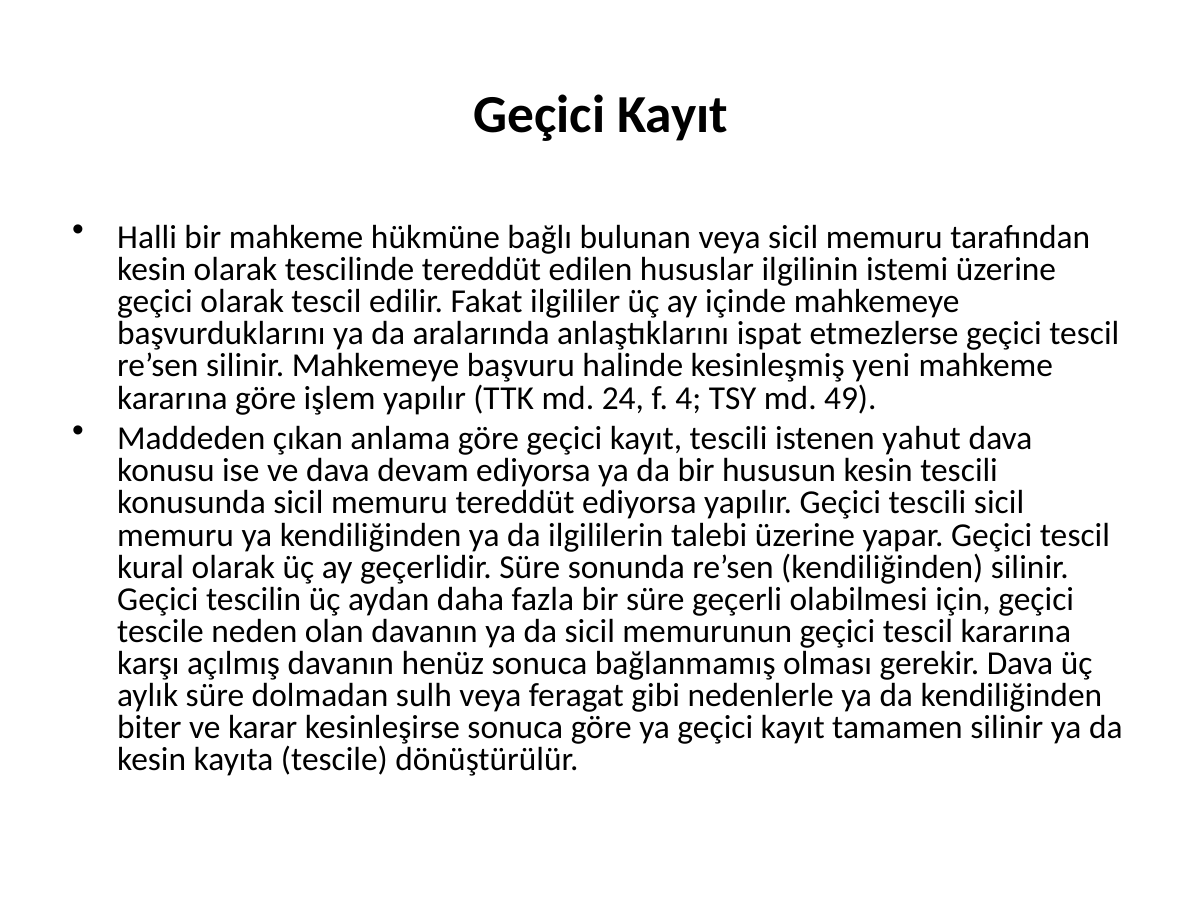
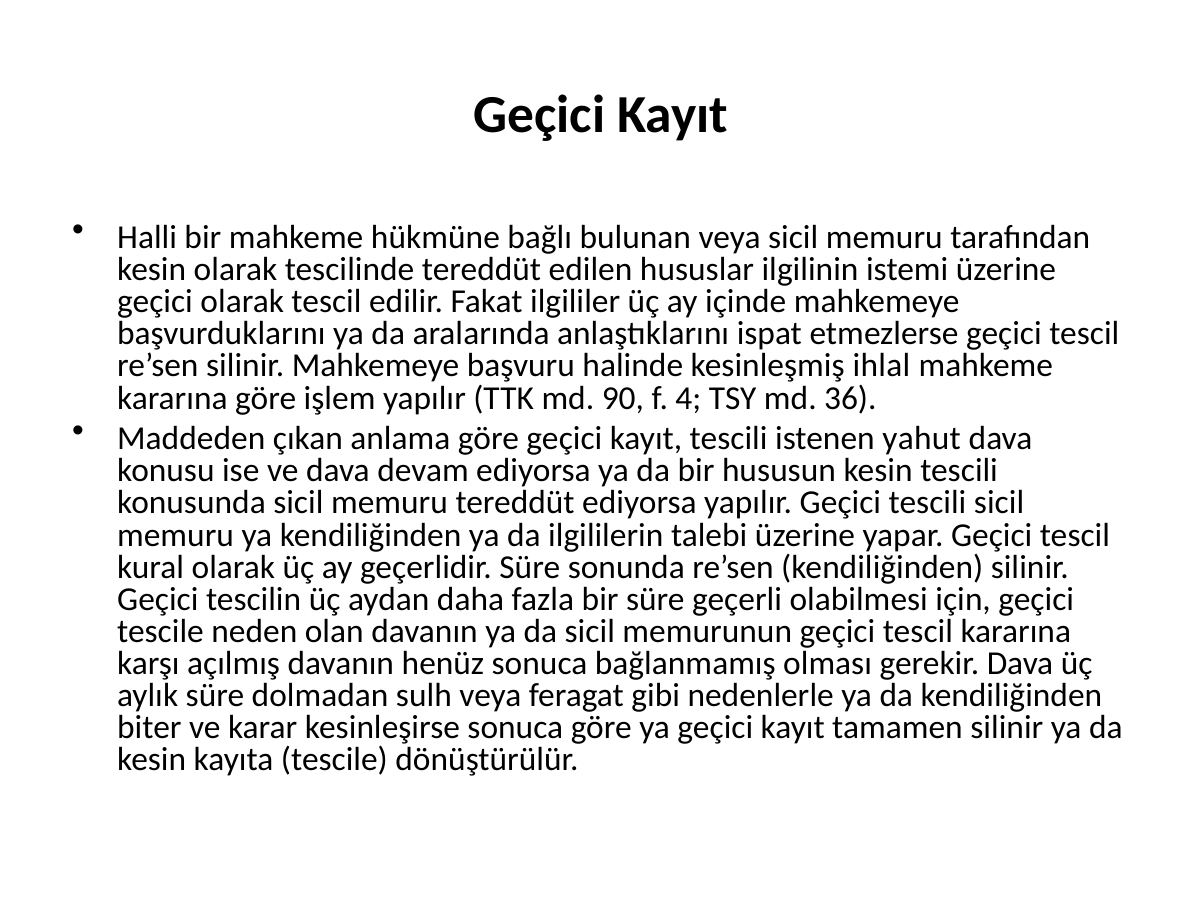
yeni: yeni -> ihlal
24: 24 -> 90
49: 49 -> 36
